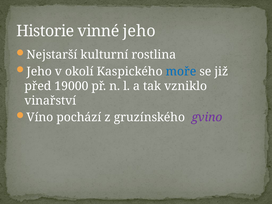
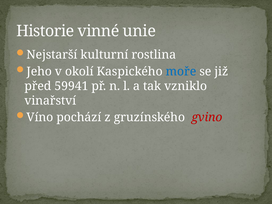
vinné jeho: jeho -> unie
19000: 19000 -> 59941
gvino colour: purple -> red
